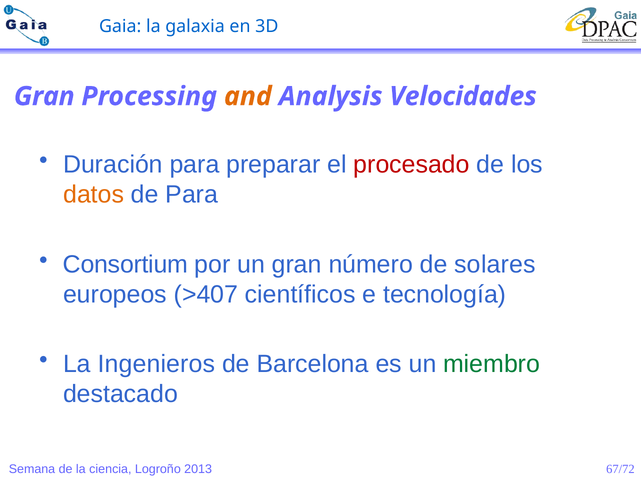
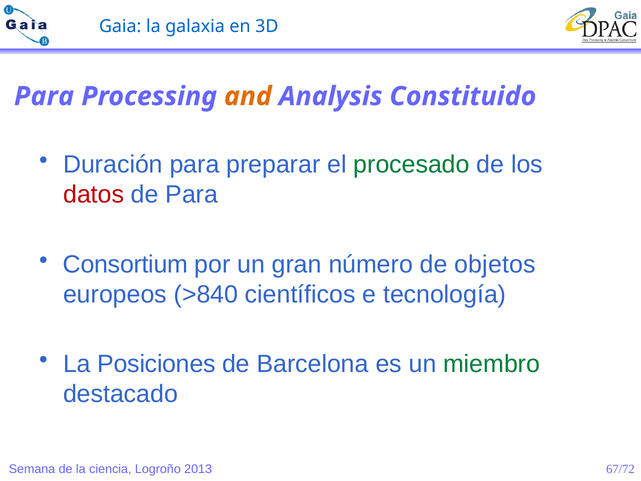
Gran at (44, 96): Gran -> Para
Velocidades: Velocidades -> Constituido
procesado colour: red -> green
datos colour: orange -> red
solares: solares -> objetos
>407: >407 -> >840
Ingenieros: Ingenieros -> Posiciones
